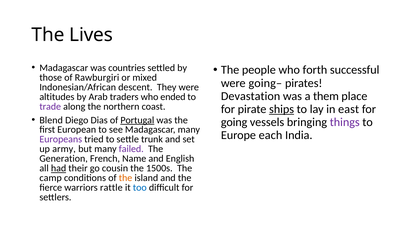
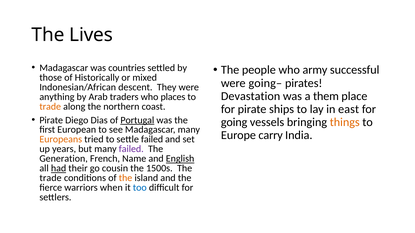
forth: forth -> army
Rawburgiri: Rawburgiri -> Historically
altitudes: altitudes -> anything
ended: ended -> places
trade at (50, 107) colour: purple -> orange
ships underline: present -> none
Blend at (51, 120): Blend -> Pirate
things colour: purple -> orange
each: each -> carry
Europeans colour: purple -> orange
settle trunk: trunk -> failed
army: army -> years
English underline: none -> present
camp at (51, 178): camp -> trade
rattle: rattle -> when
